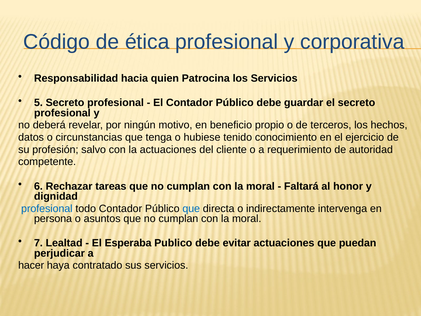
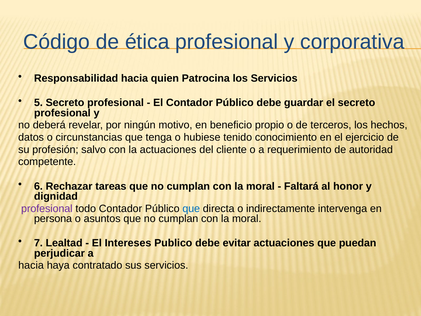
profesional at (47, 208) colour: blue -> purple
Esperaba: Esperaba -> Intereses
hacer at (31, 265): hacer -> hacia
